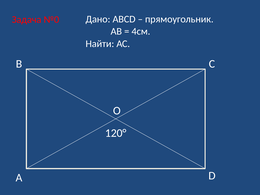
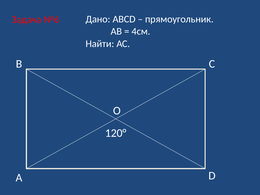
№0: №0 -> №6
